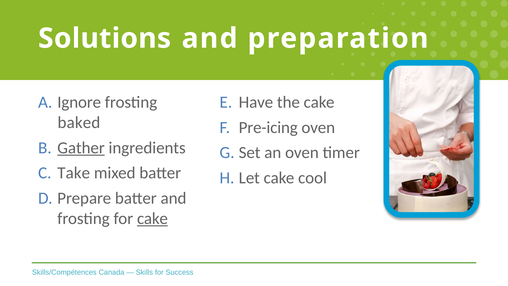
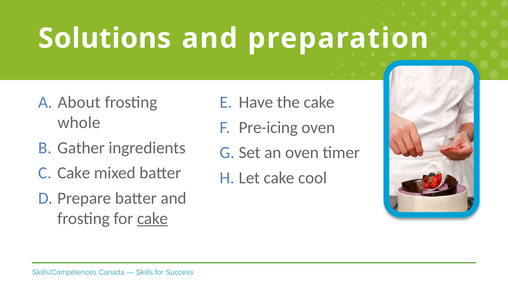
Ignore: Ignore -> About
baked: baked -> whole
Gather underline: present -> none
Take at (74, 173): Take -> Cake
